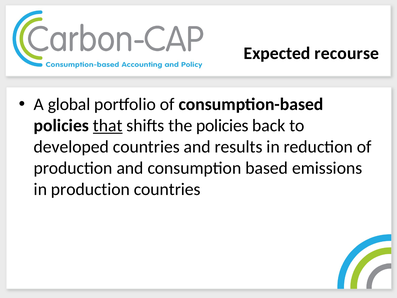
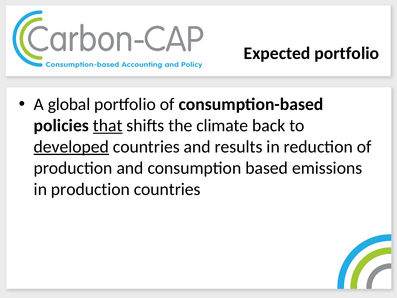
Expected recourse: recourse -> portfolio
the policies: policies -> climate
developed underline: none -> present
